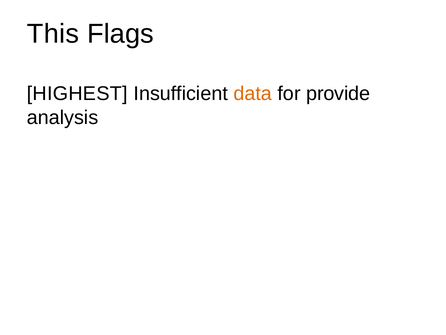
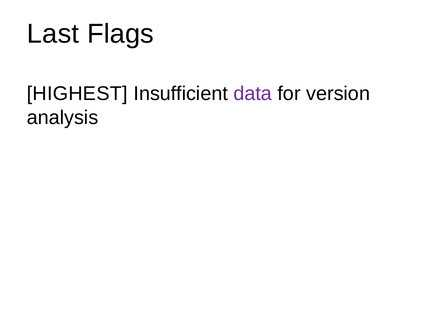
This: This -> Last
data colour: orange -> purple
provide: provide -> version
